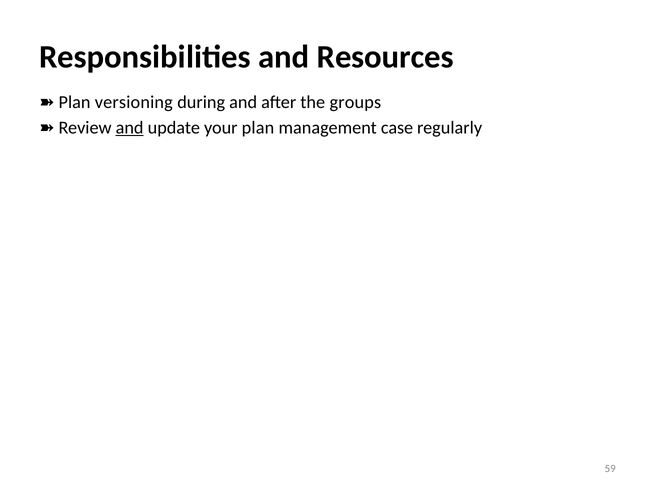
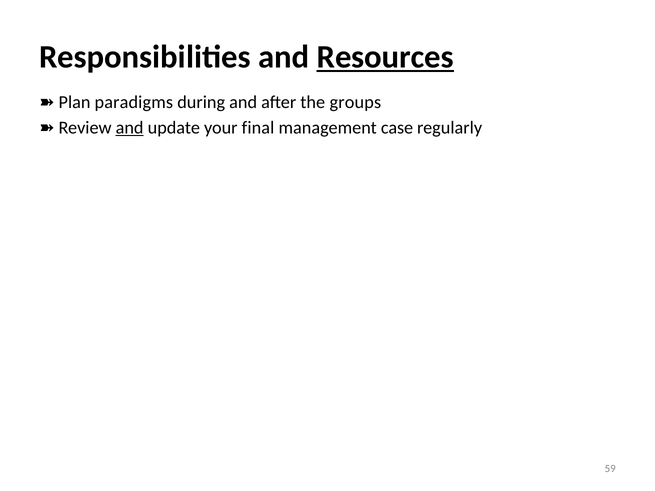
Resources underline: none -> present
versioning: versioning -> paradigms
plan: plan -> final
